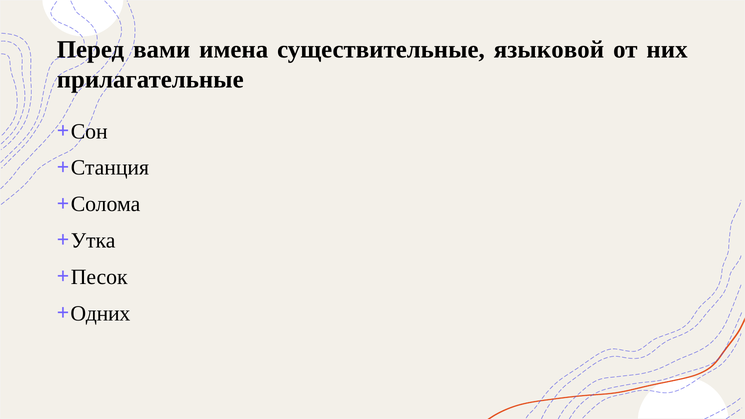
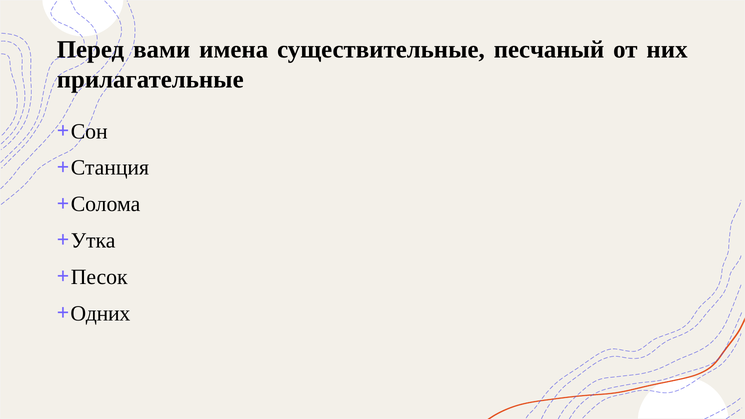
языковой: языковой -> песчаный
